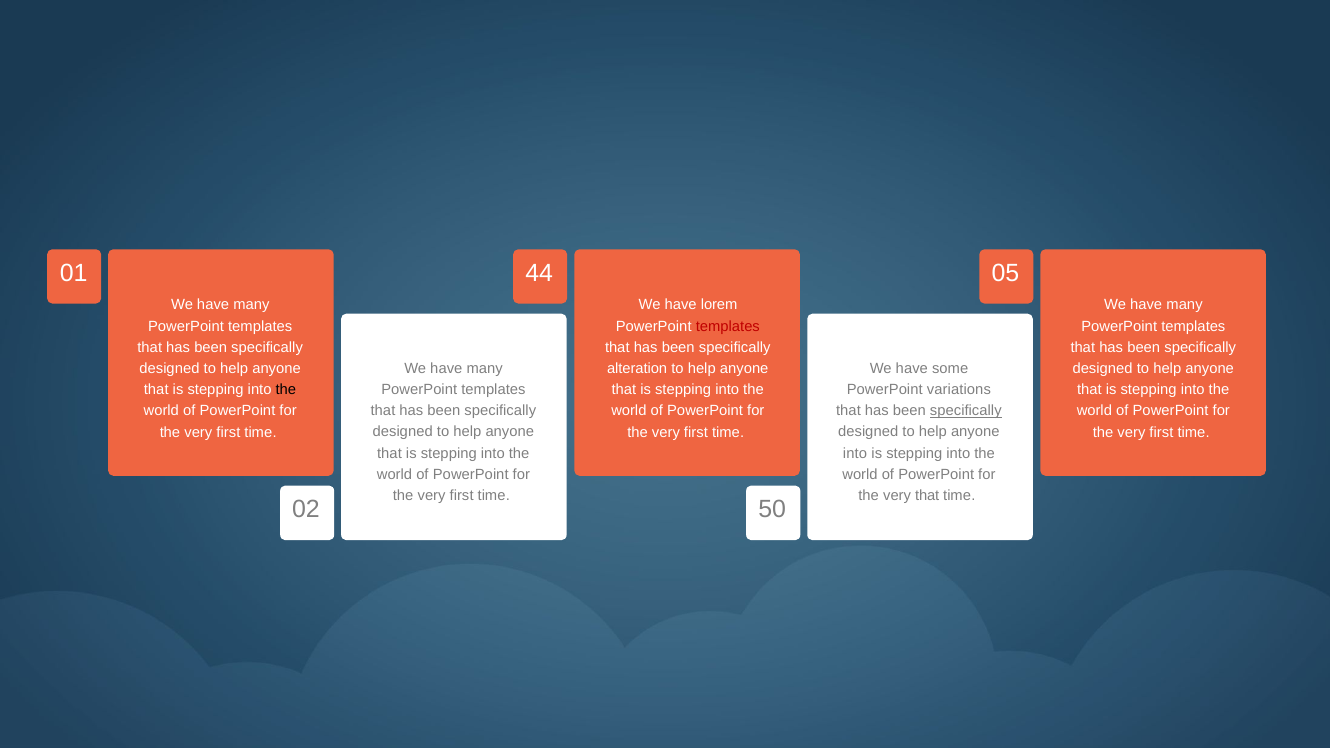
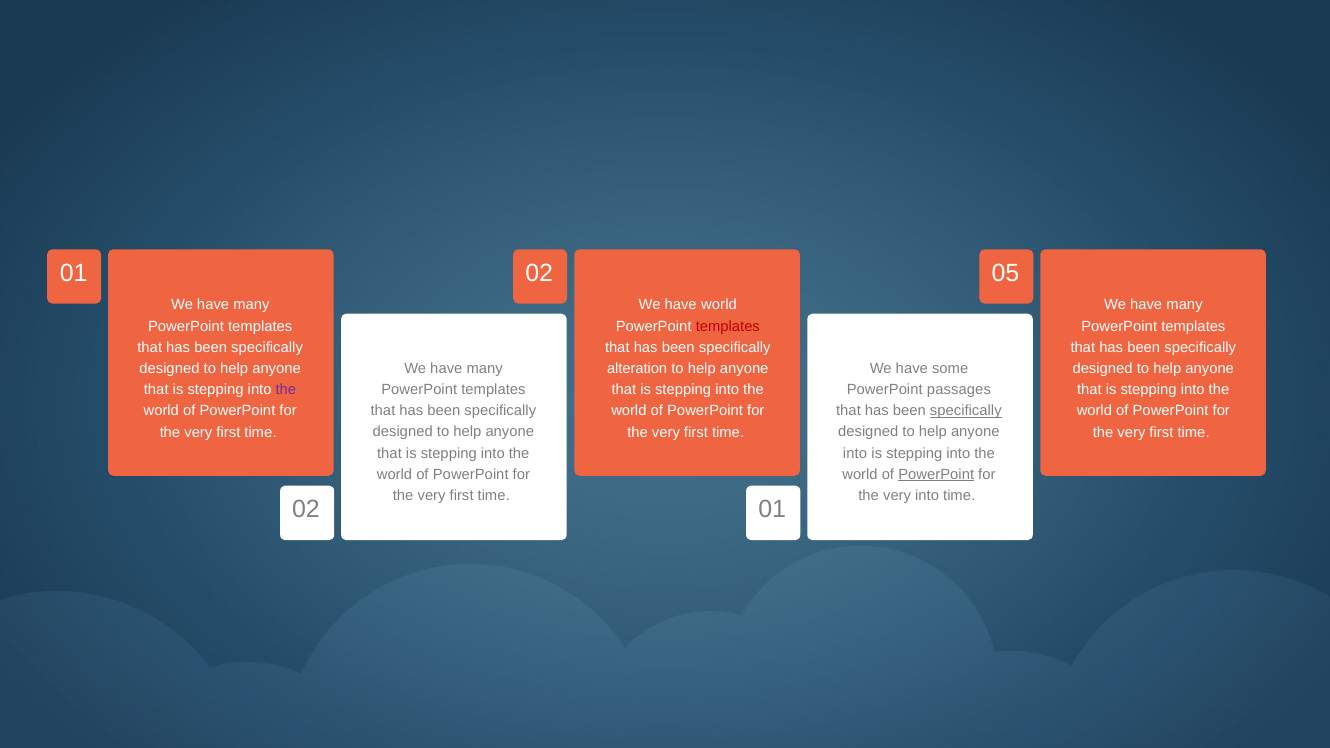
01 44: 44 -> 02
have lorem: lorem -> world
variations: variations -> passages
the at (286, 390) colour: black -> purple
PowerPoint at (936, 475) underline: none -> present
very that: that -> into
02 50: 50 -> 01
